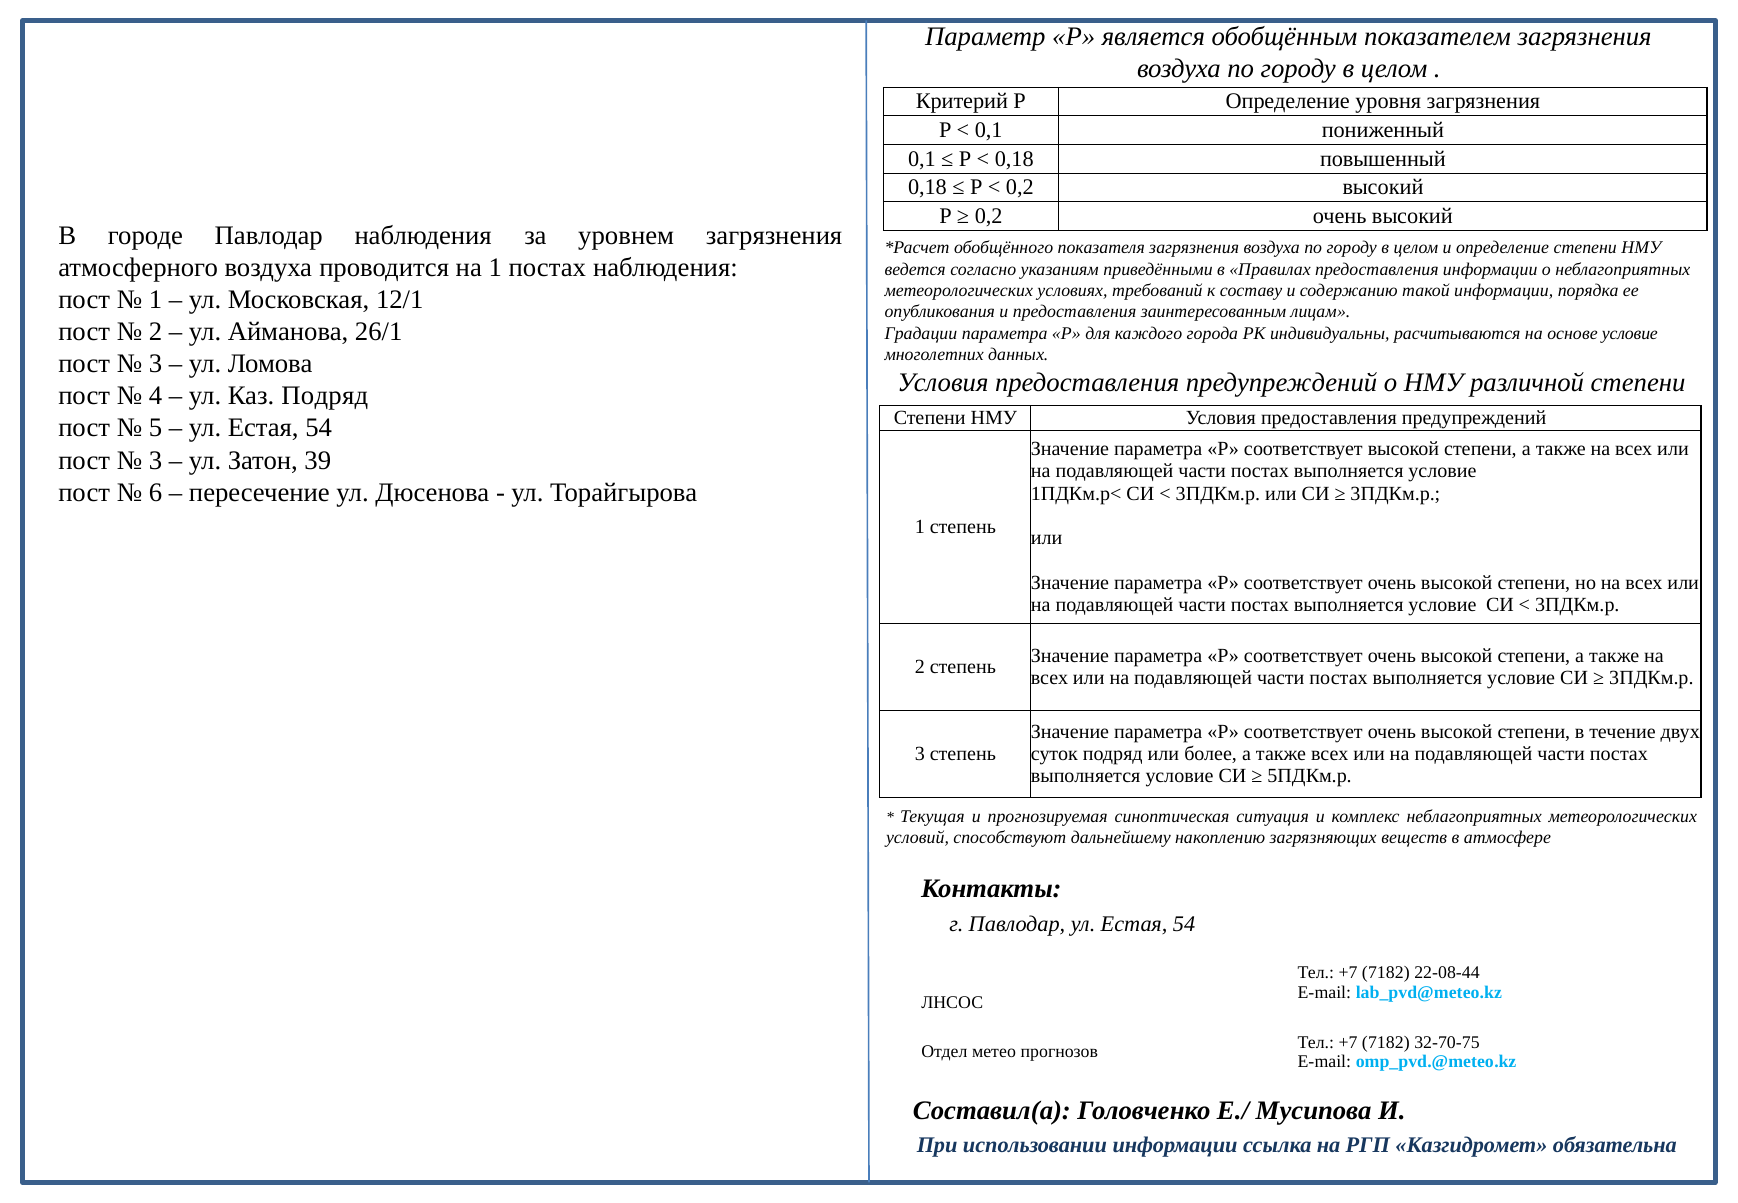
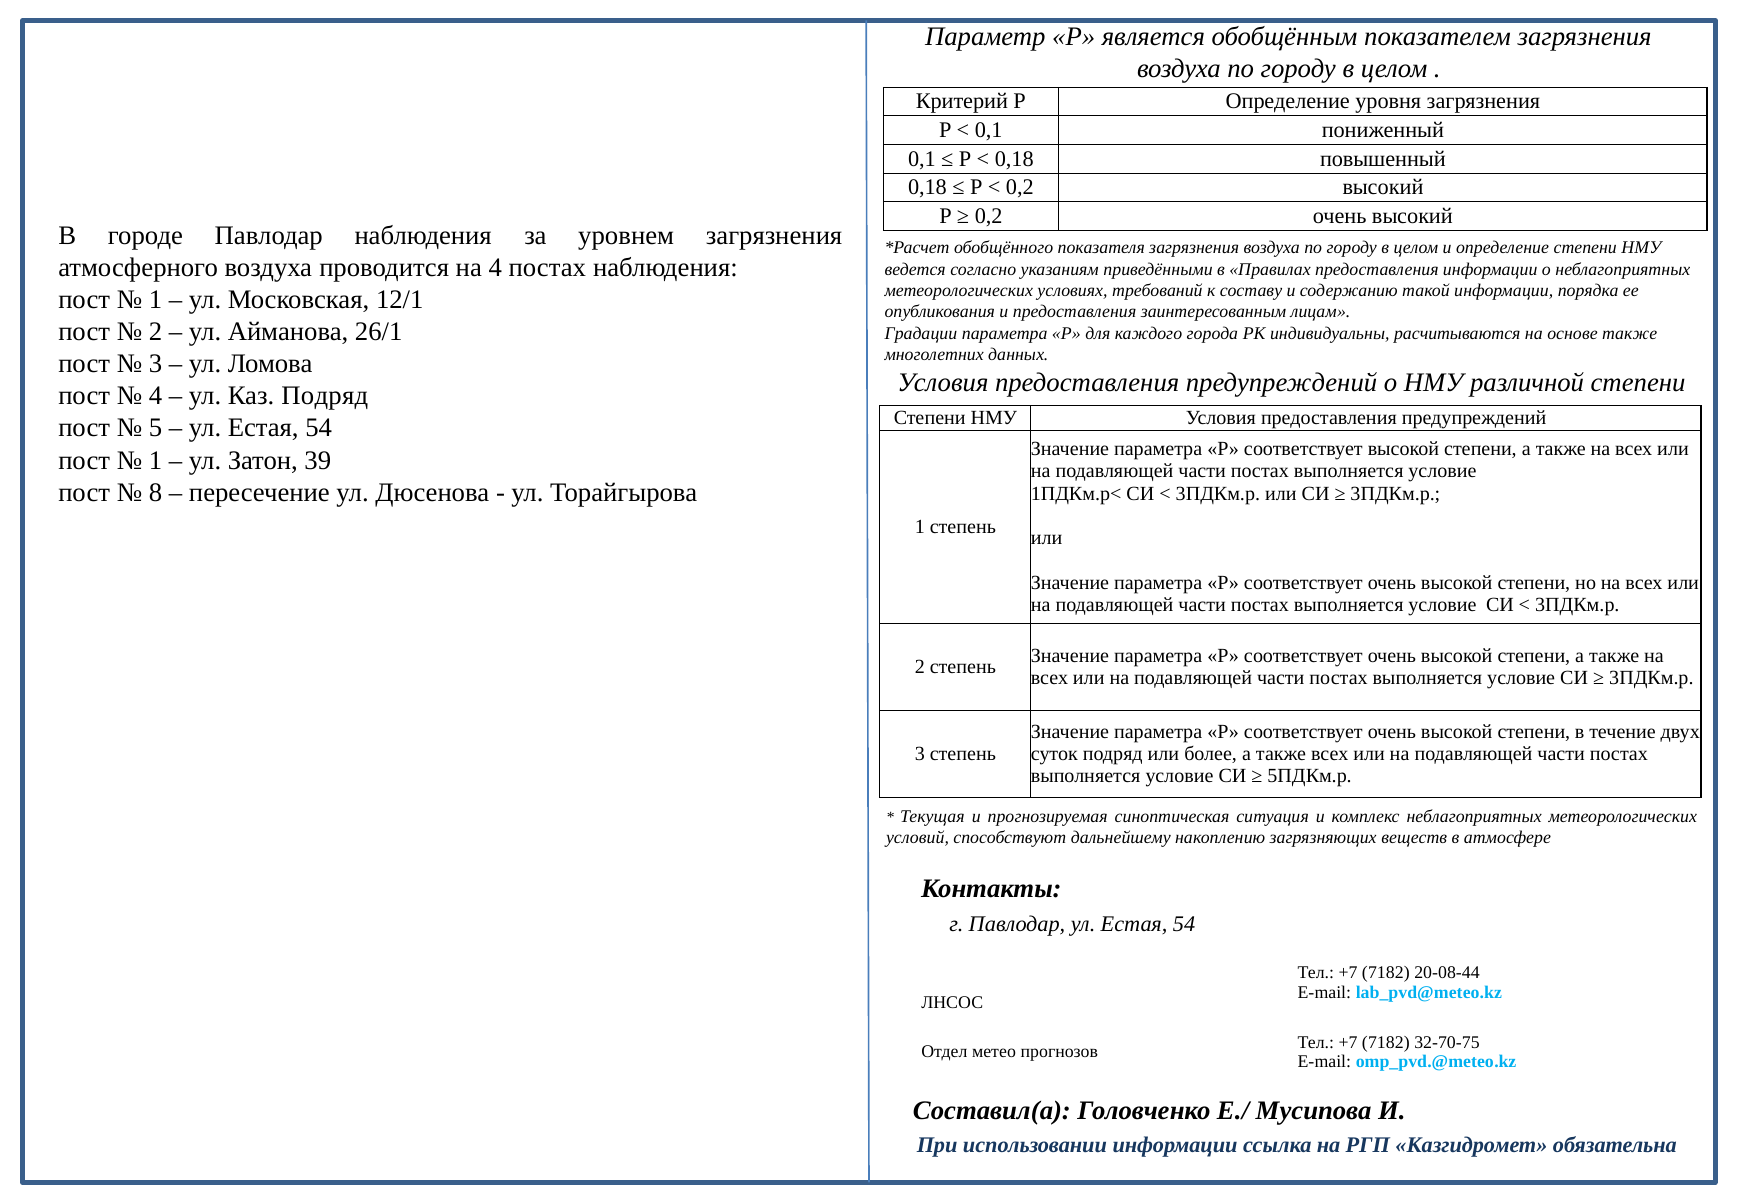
на 1: 1 -> 4
основе условие: условие -> также
3 at (156, 460): 3 -> 1
6: 6 -> 8
22-08-44: 22-08-44 -> 20-08-44
